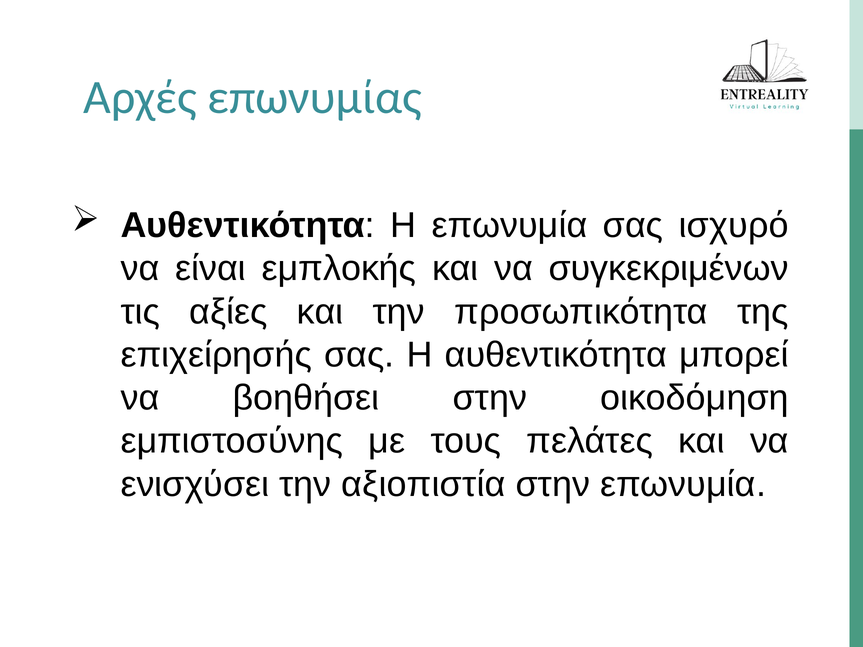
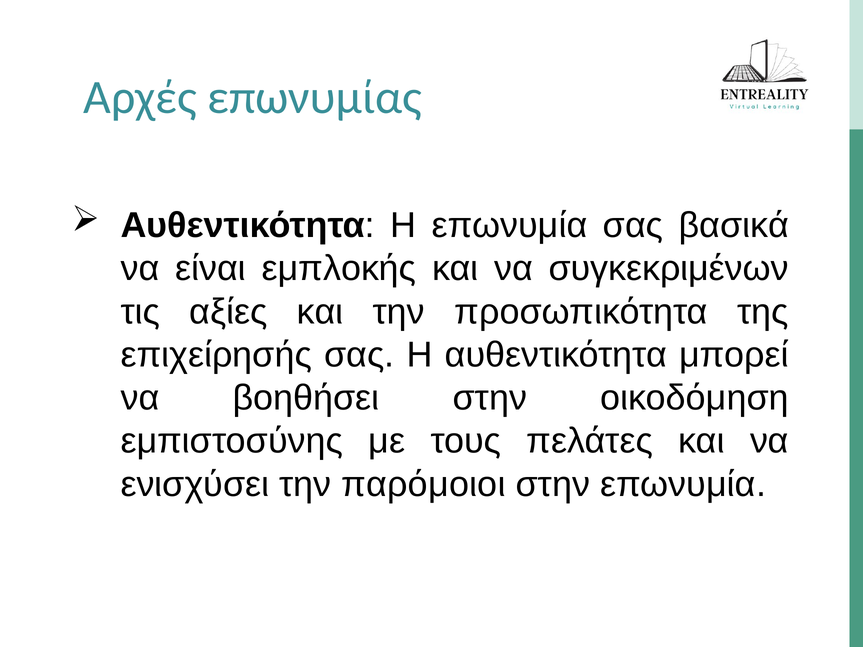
ισχυρό: ισχυρό -> βασικά
αξιοπιστία: αξιοπιστία -> παρόμοιοι
